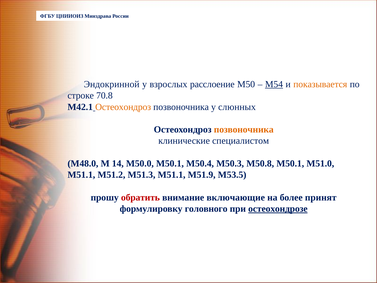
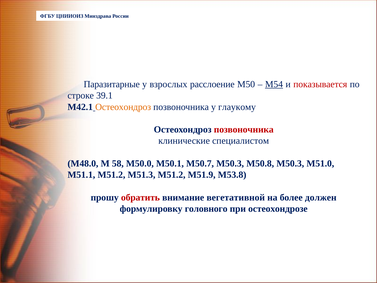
Эндокринной: Эндокринной -> Паразитарные
показывается colour: orange -> red
70.8: 70.8 -> 39.1
слюнных: слюнных -> глаукому
позвоночника at (244, 129) colour: orange -> red
14: 14 -> 58
М50.4: М50.4 -> М50.7
М50.8 М50.1: М50.1 -> М50.3
М51.3 М51.1: М51.1 -> М51.2
М53.5: М53.5 -> М53.8
включающие: включающие -> вегетативной
принят: принят -> должен
остеохондрозе underline: present -> none
